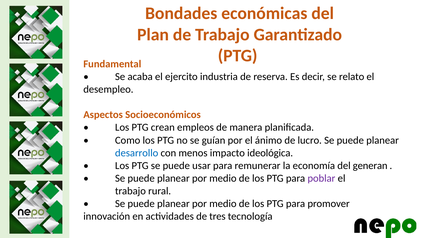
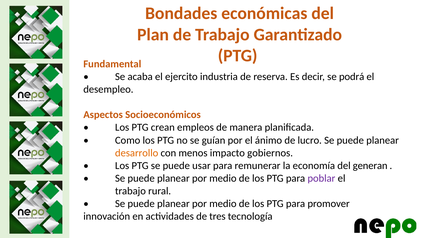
relato: relato -> podrá
desarrollo colour: blue -> orange
ideológica: ideológica -> gobiernos
